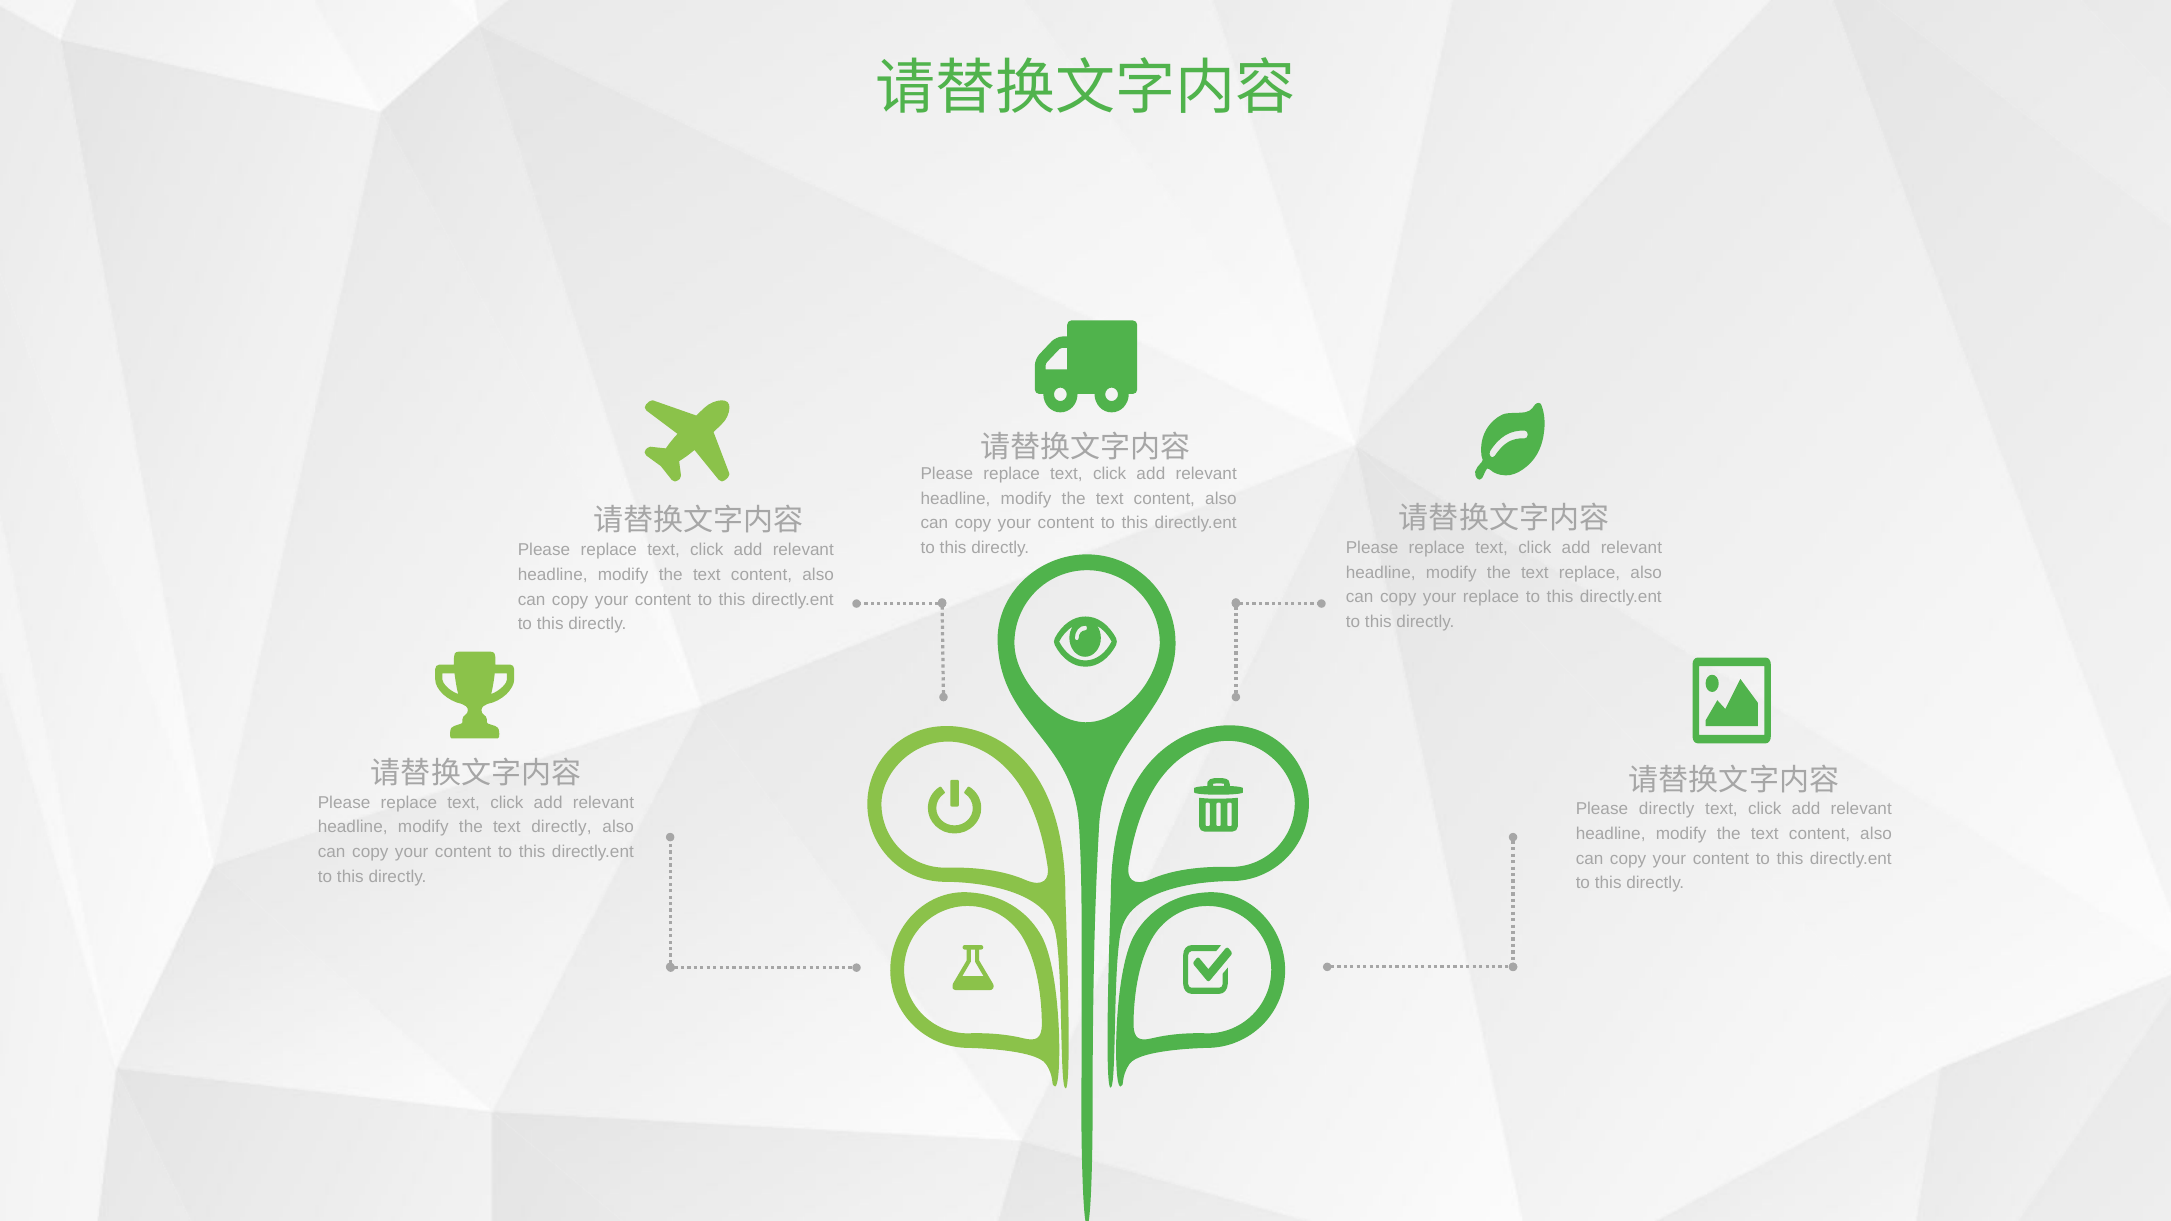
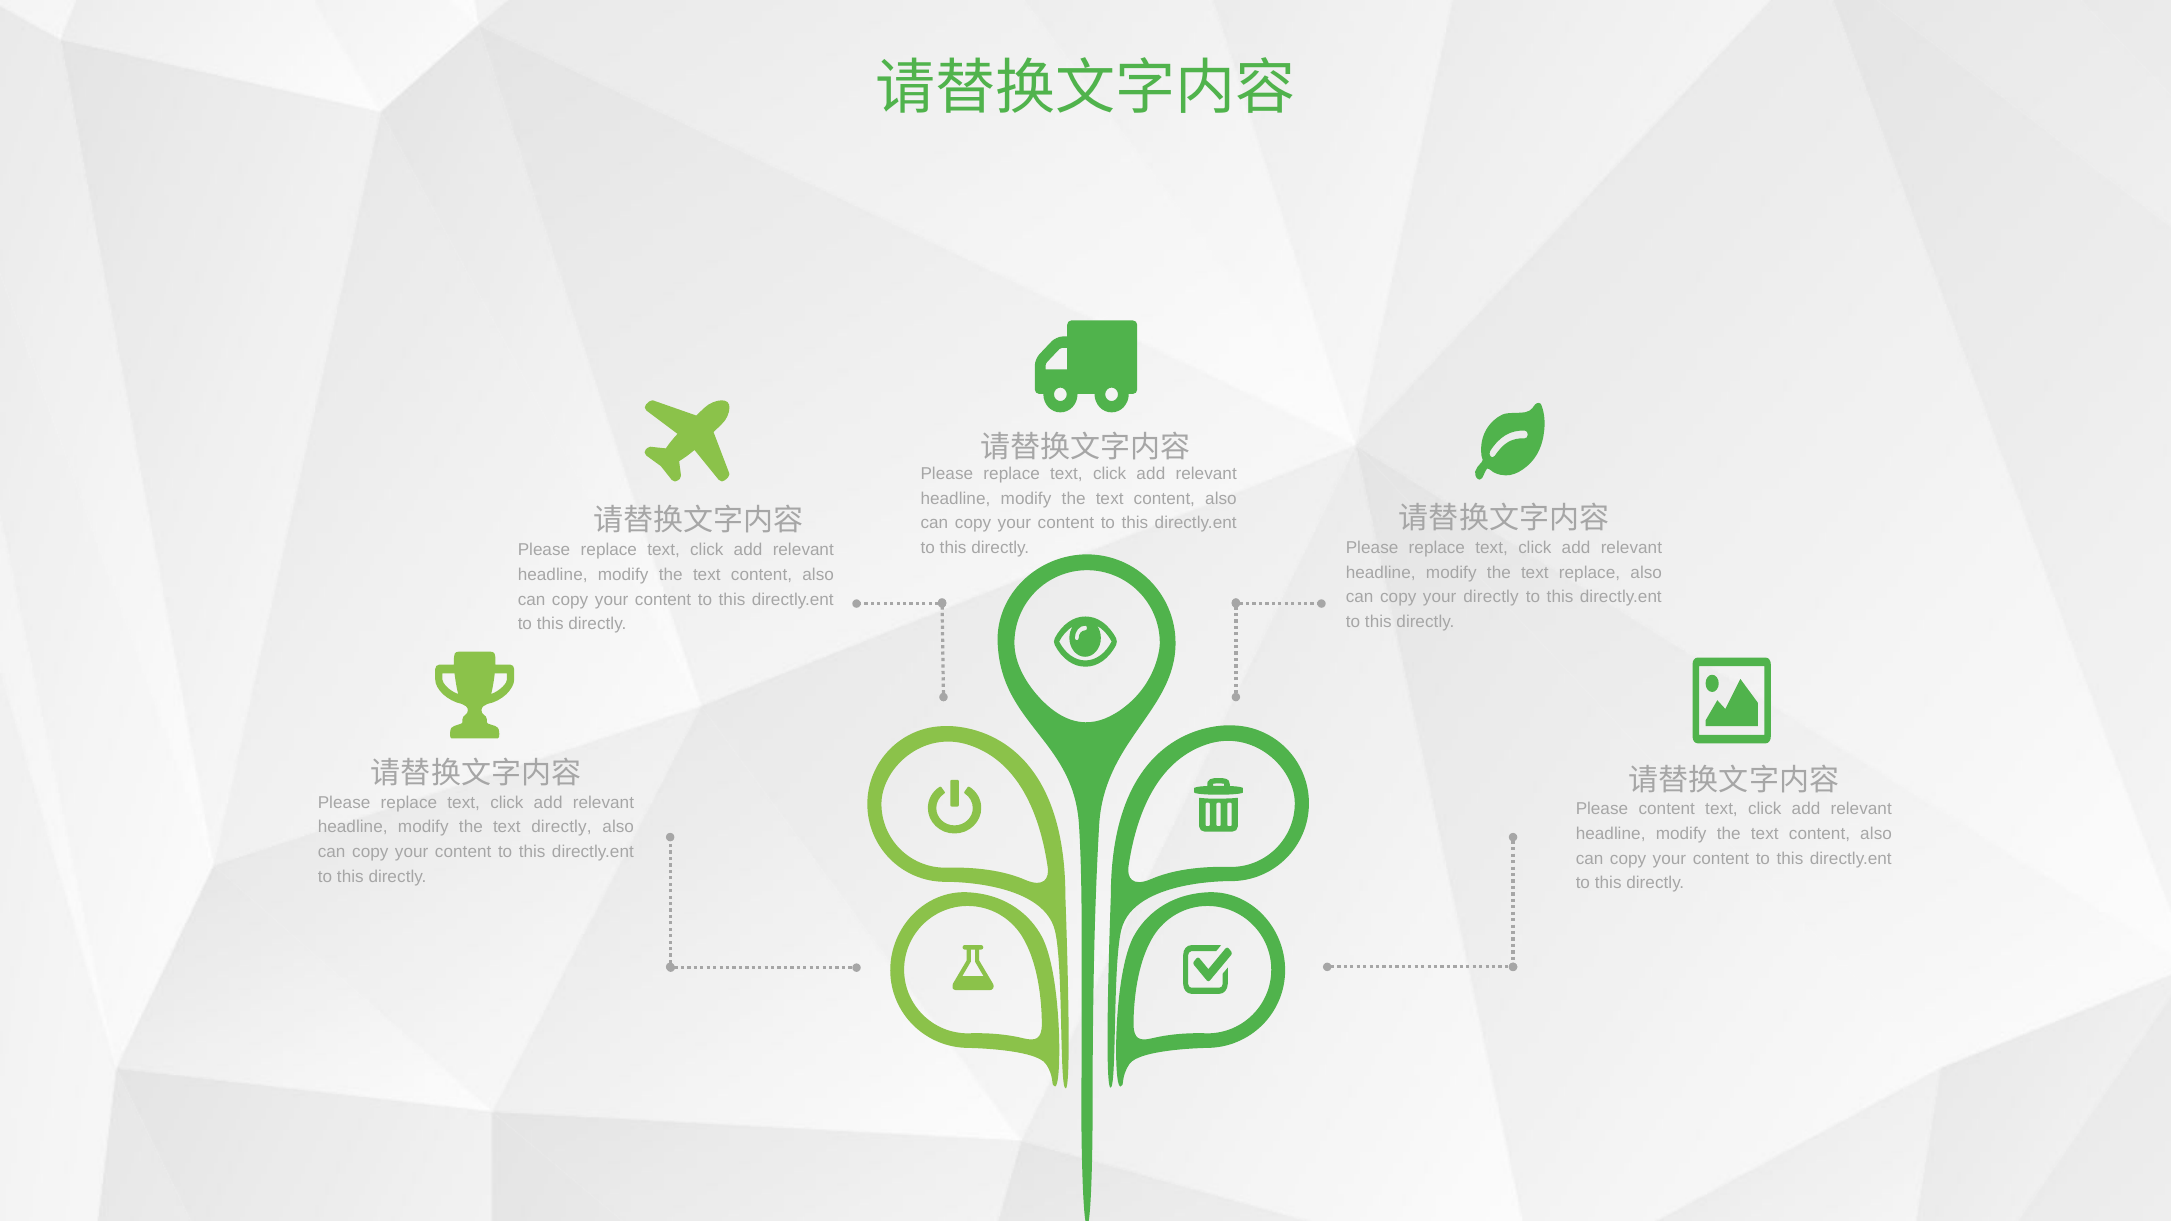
your replace: replace -> directly
Please directly: directly -> content
